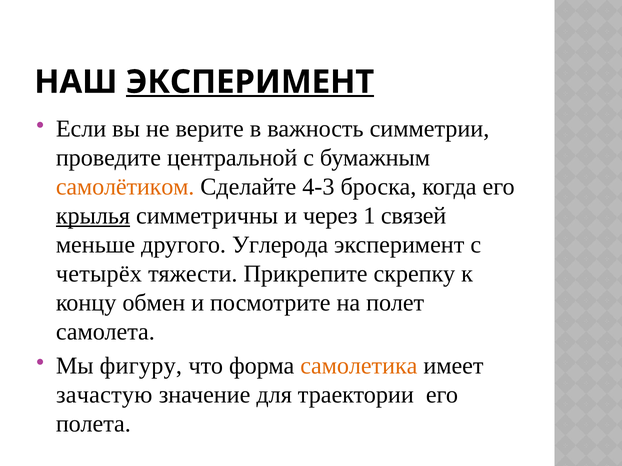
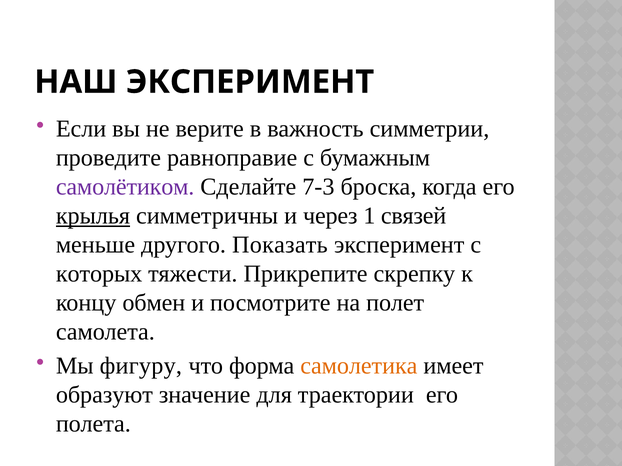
ЭКСПЕРИМЕНТ at (250, 82) underline: present -> none
центральной: центральной -> равноправие
самолётиком colour: orange -> purple
4-3: 4-3 -> 7-3
Углерода: Углерода -> Показать
четырёх: четырёх -> которых
зачастую: зачастую -> образуют
